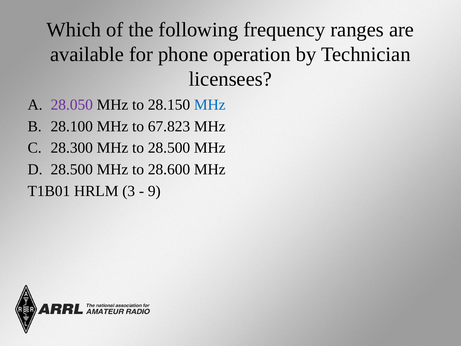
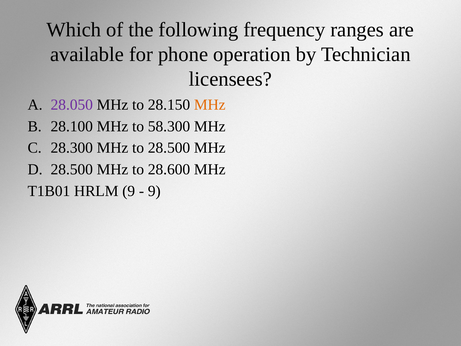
MHz at (210, 105) colour: blue -> orange
67.823: 67.823 -> 58.300
HRLM 3: 3 -> 9
